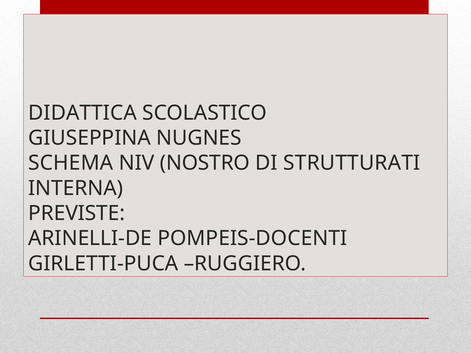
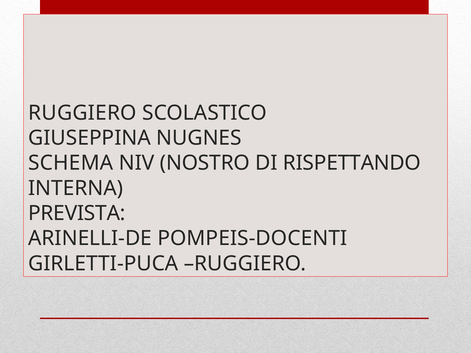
DIDATTICA at (83, 113): DIDATTICA -> RUGGIERO
STRUTTURATI: STRUTTURATI -> RISPETTANDO
PREVISTE: PREVISTE -> PREVISTA
